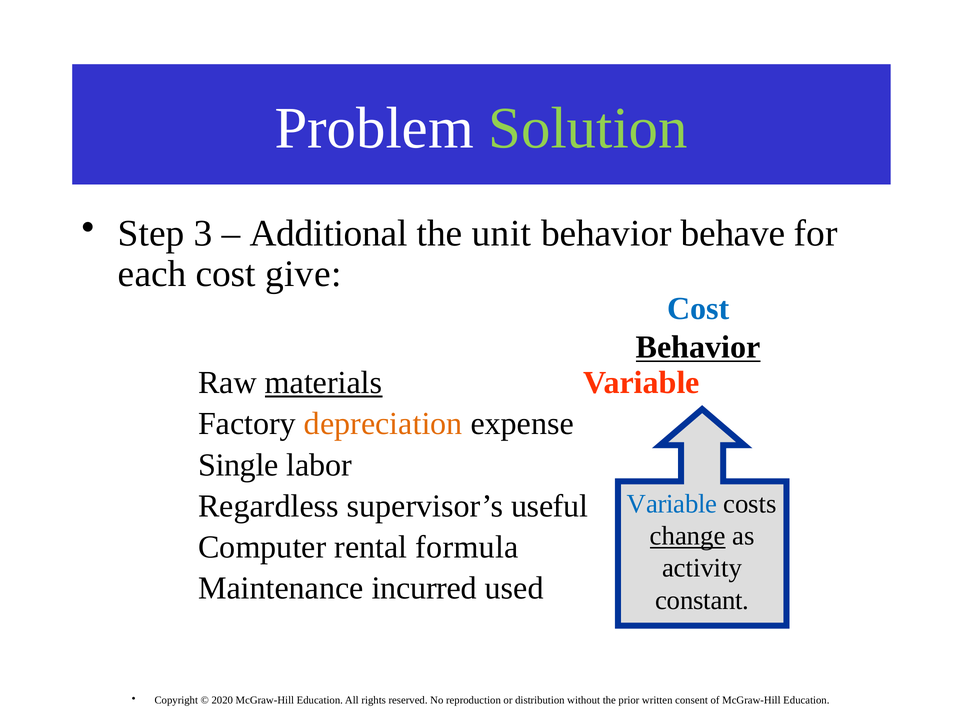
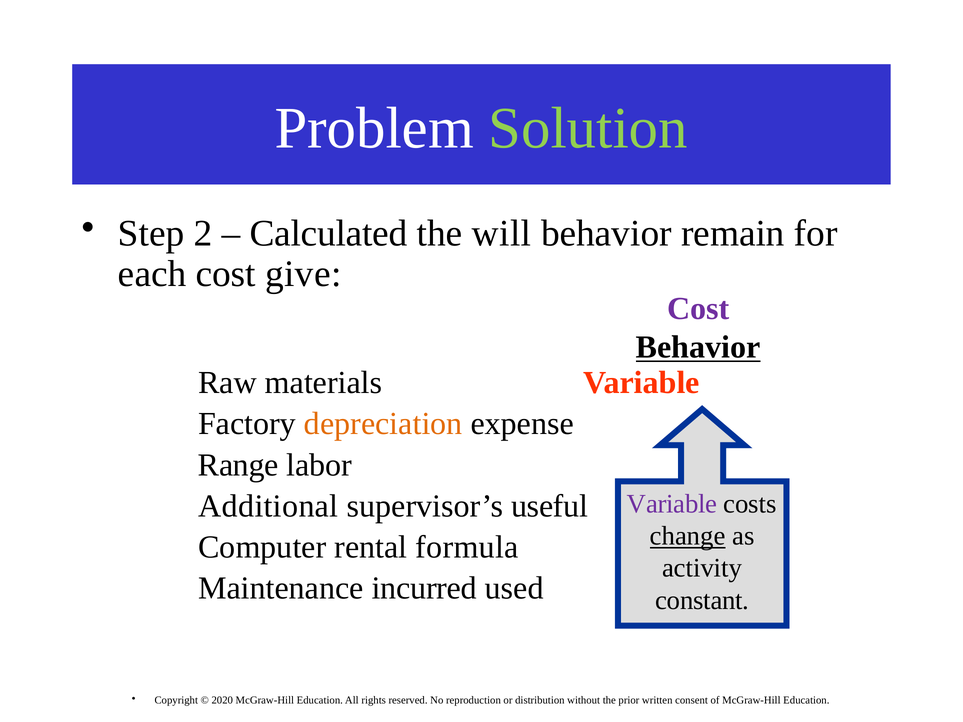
3: 3 -> 2
Additional: Additional -> Calculated
unit: unit -> will
behave: behave -> remain
Cost at (698, 309) colour: blue -> purple
materials underline: present -> none
Single: Single -> Range
Regardless: Regardless -> Additional
Variable at (672, 504) colour: blue -> purple
